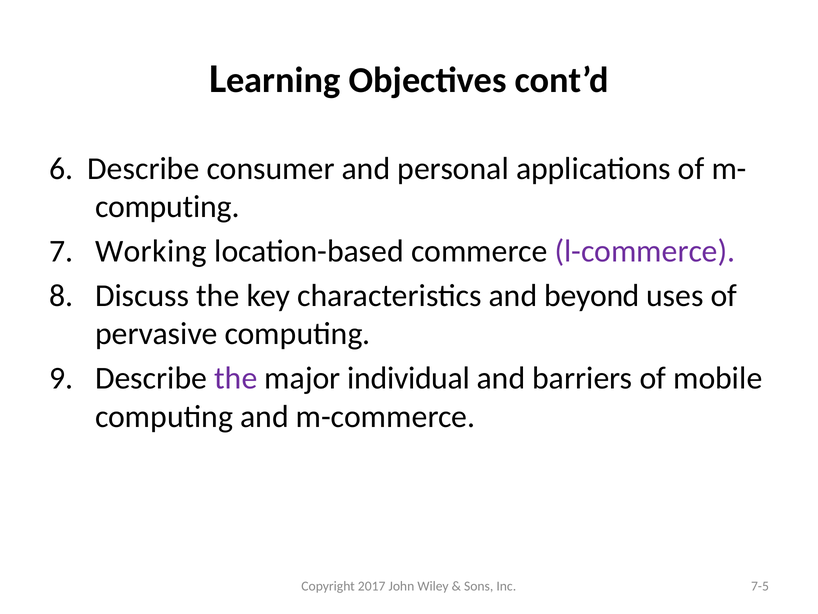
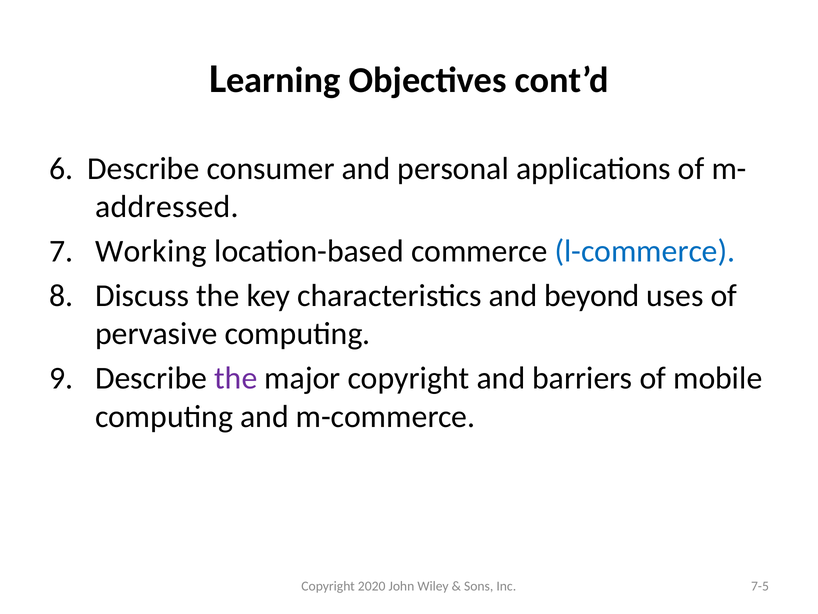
computing at (167, 207): computing -> addressed
l-commerce colour: purple -> blue
major individual: individual -> copyright
2017: 2017 -> 2020
